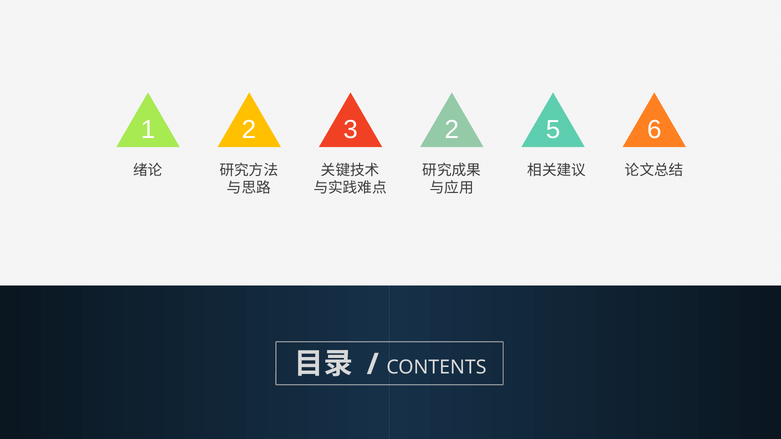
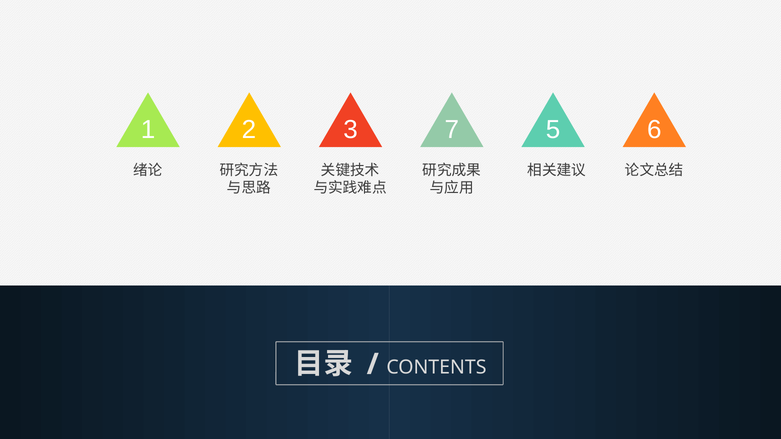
3 2: 2 -> 7
